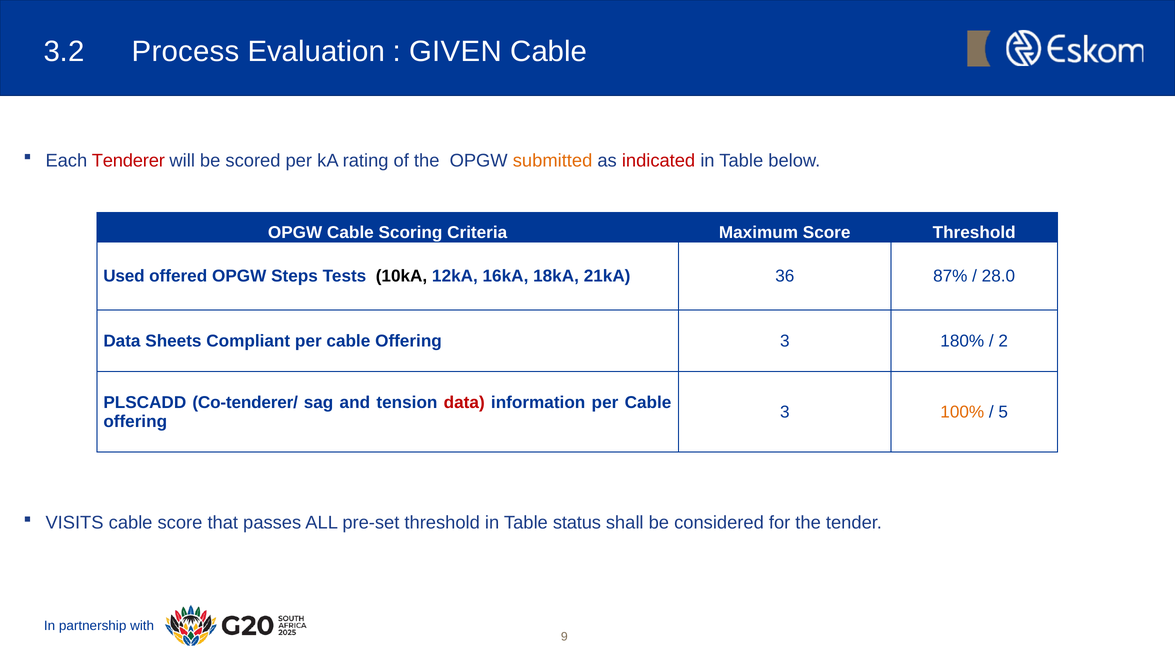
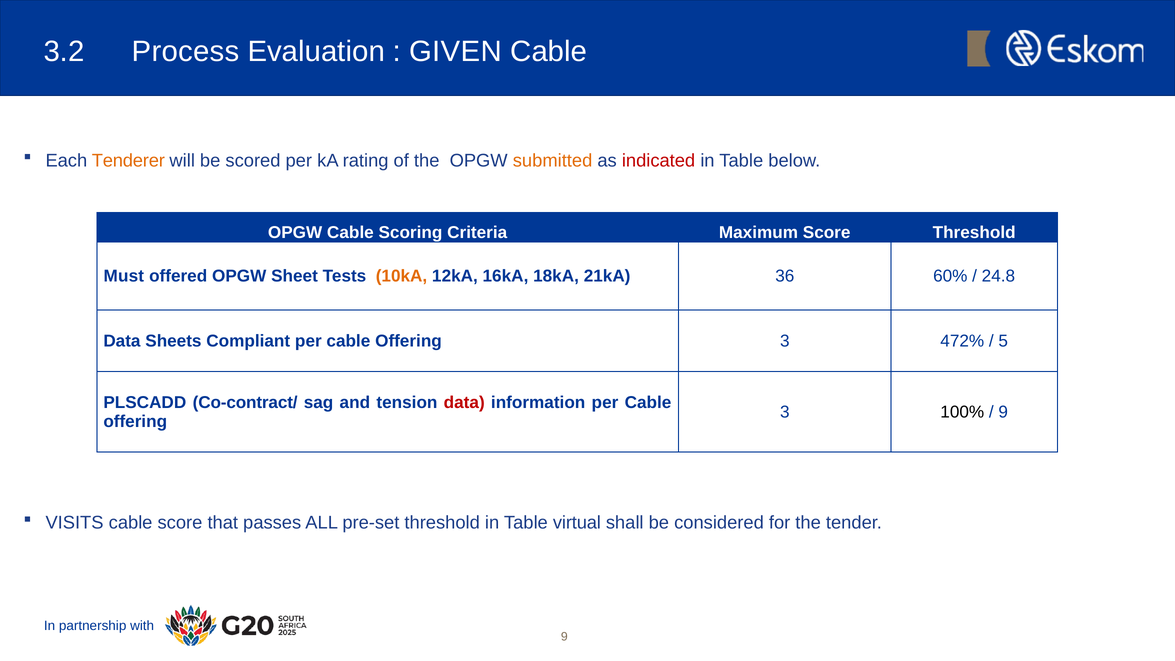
Tenderer colour: red -> orange
Used: Used -> Must
Steps: Steps -> Sheet
10kA colour: black -> orange
87%: 87% -> 60%
28.0: 28.0 -> 24.8
180%: 180% -> 472%
2: 2 -> 5
Co-tenderer/: Co-tenderer/ -> Co-contract/
100% colour: orange -> black
5 at (1003, 412): 5 -> 9
status: status -> virtual
